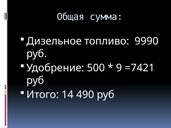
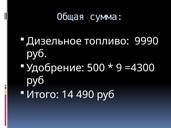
=7421: =7421 -> =4300
